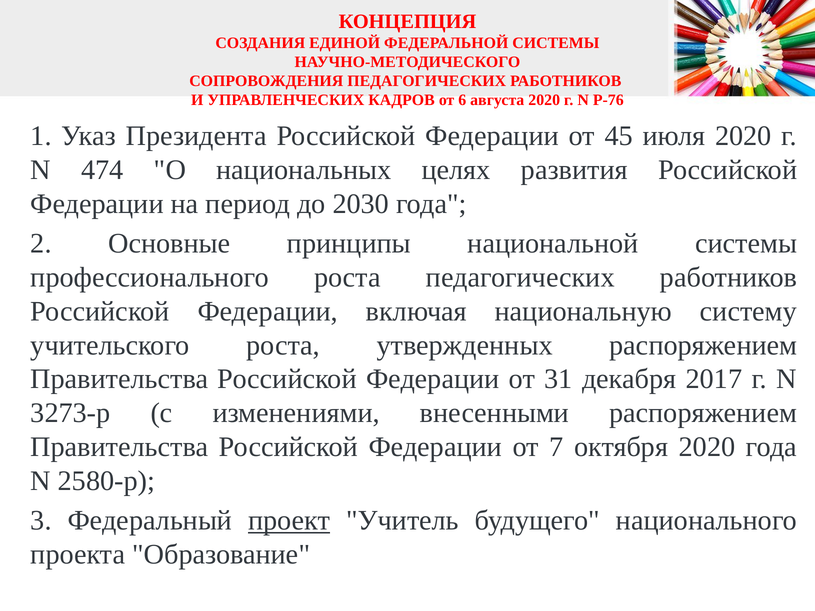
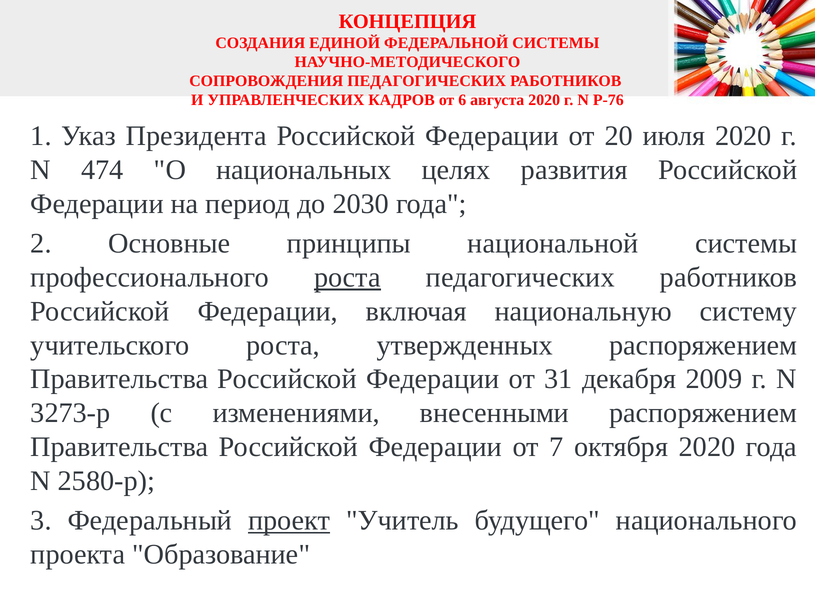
45: 45 -> 20
роста at (347, 277) underline: none -> present
2017: 2017 -> 2009
